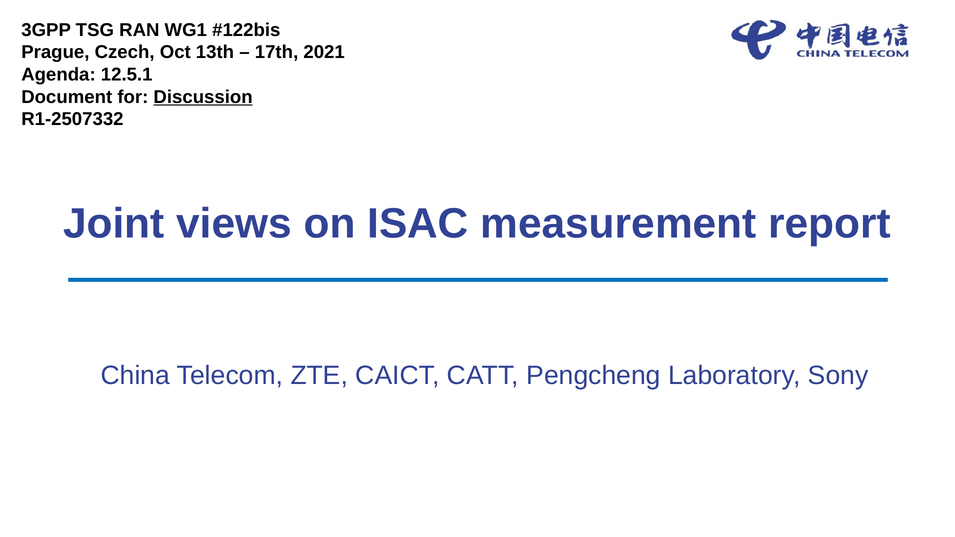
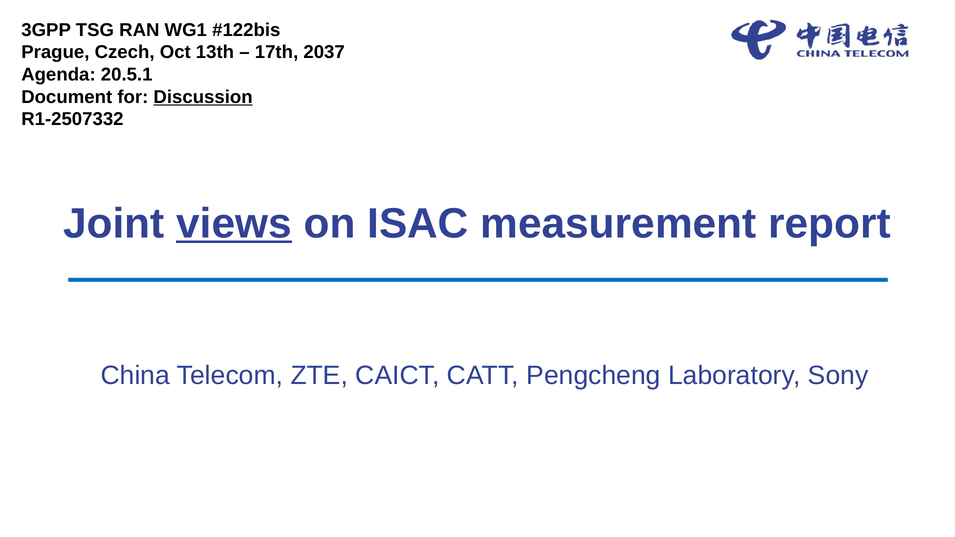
2021: 2021 -> 2037
12.5.1: 12.5.1 -> 20.5.1
views underline: none -> present
